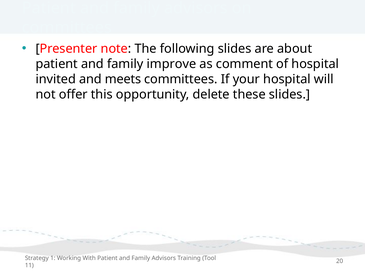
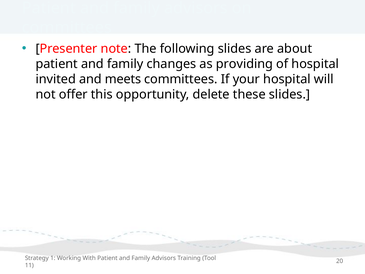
improve: improve -> changes
comment: comment -> providing
